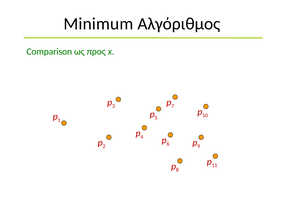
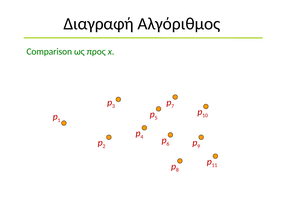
Minimum: Minimum -> Διαγραφή
